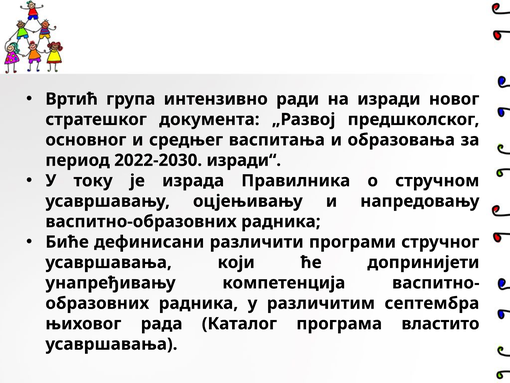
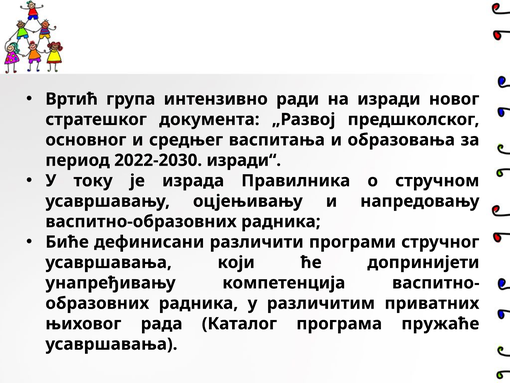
септембра: септембра -> приватних
властито: властито -> пружаће
